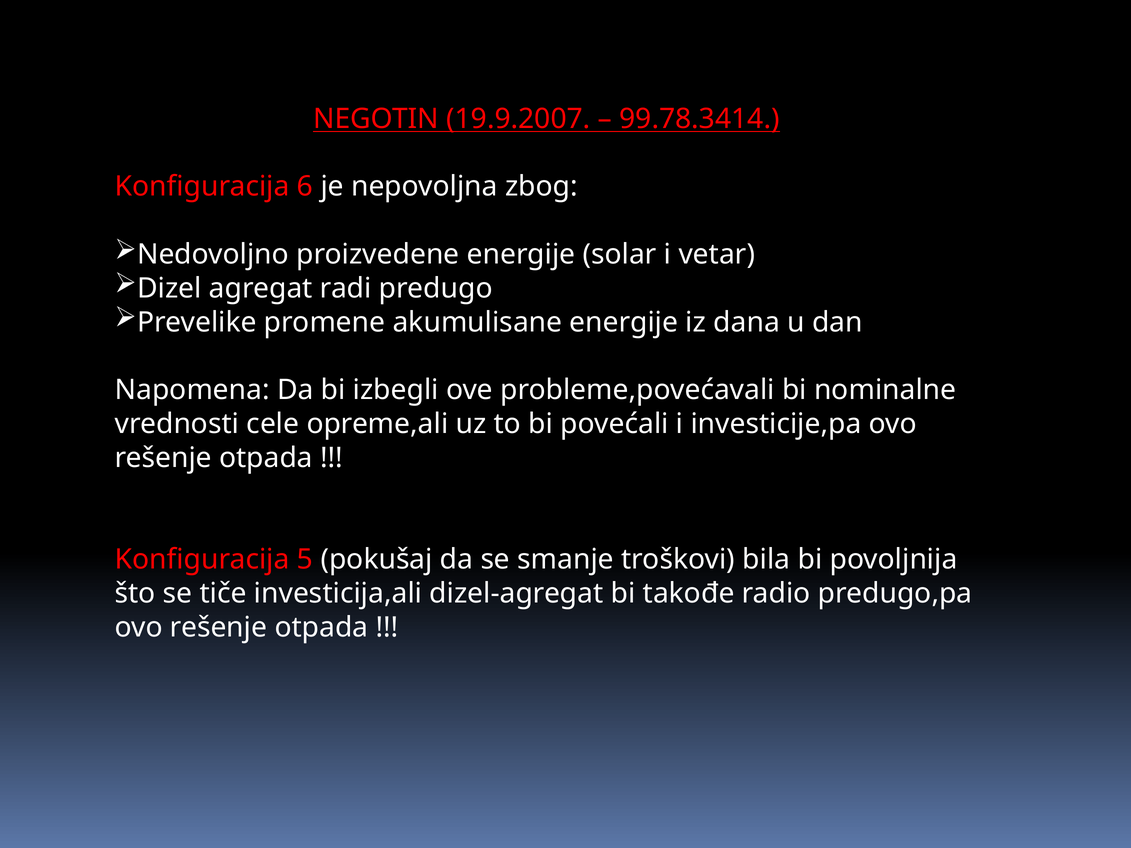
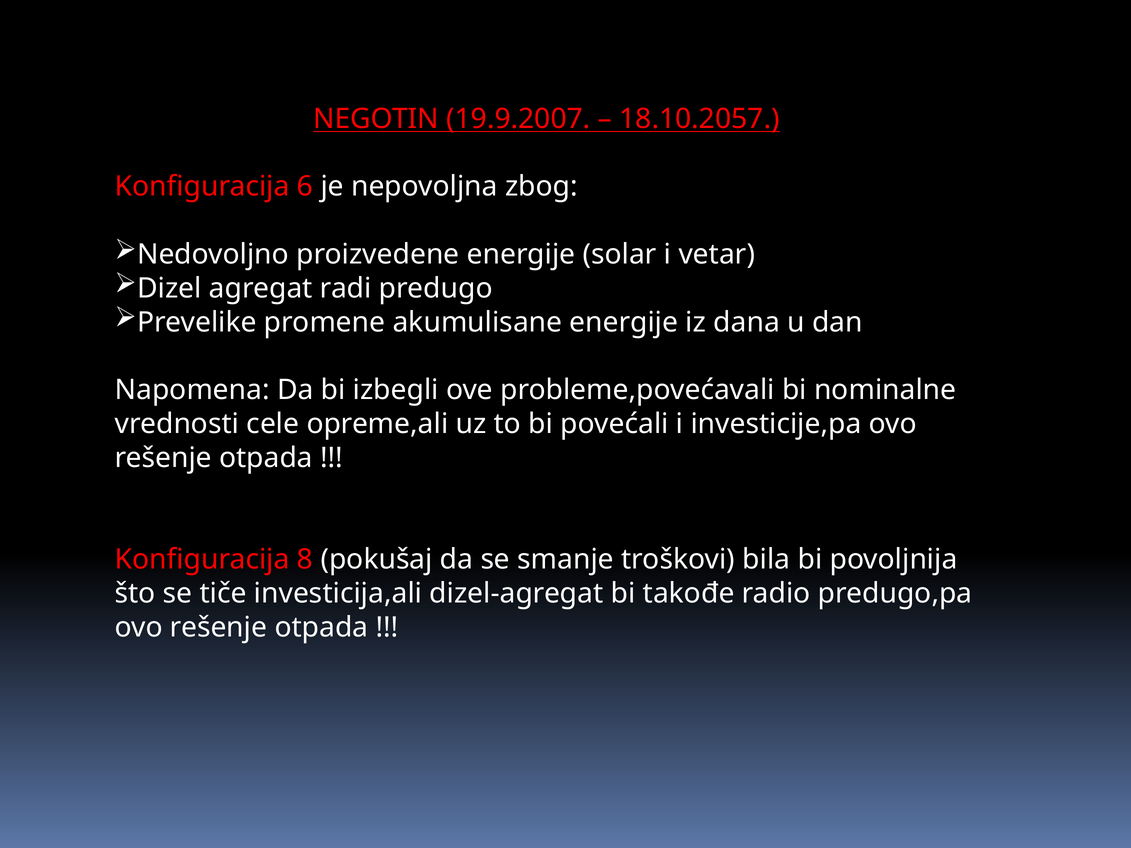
99.78.3414: 99.78.3414 -> 18.10.2057
5: 5 -> 8
